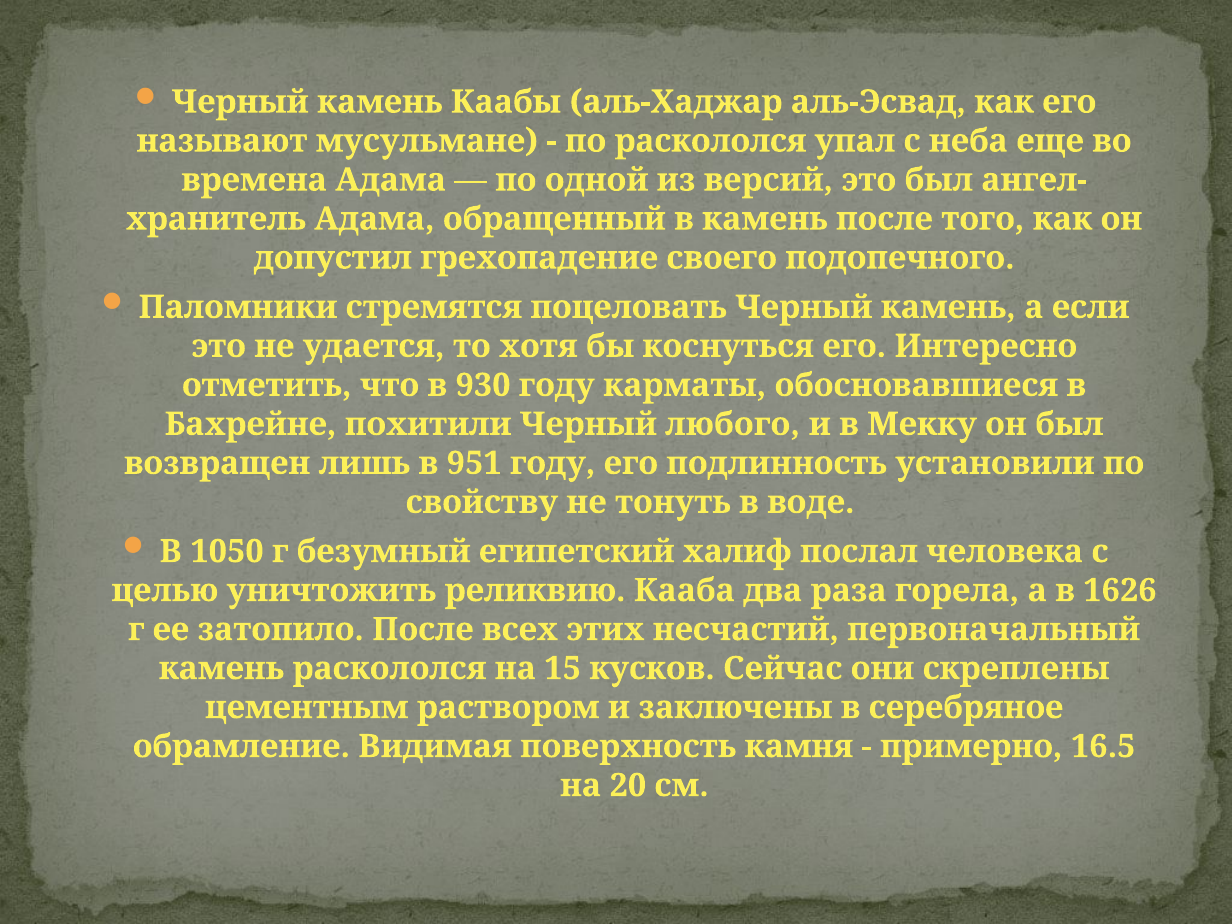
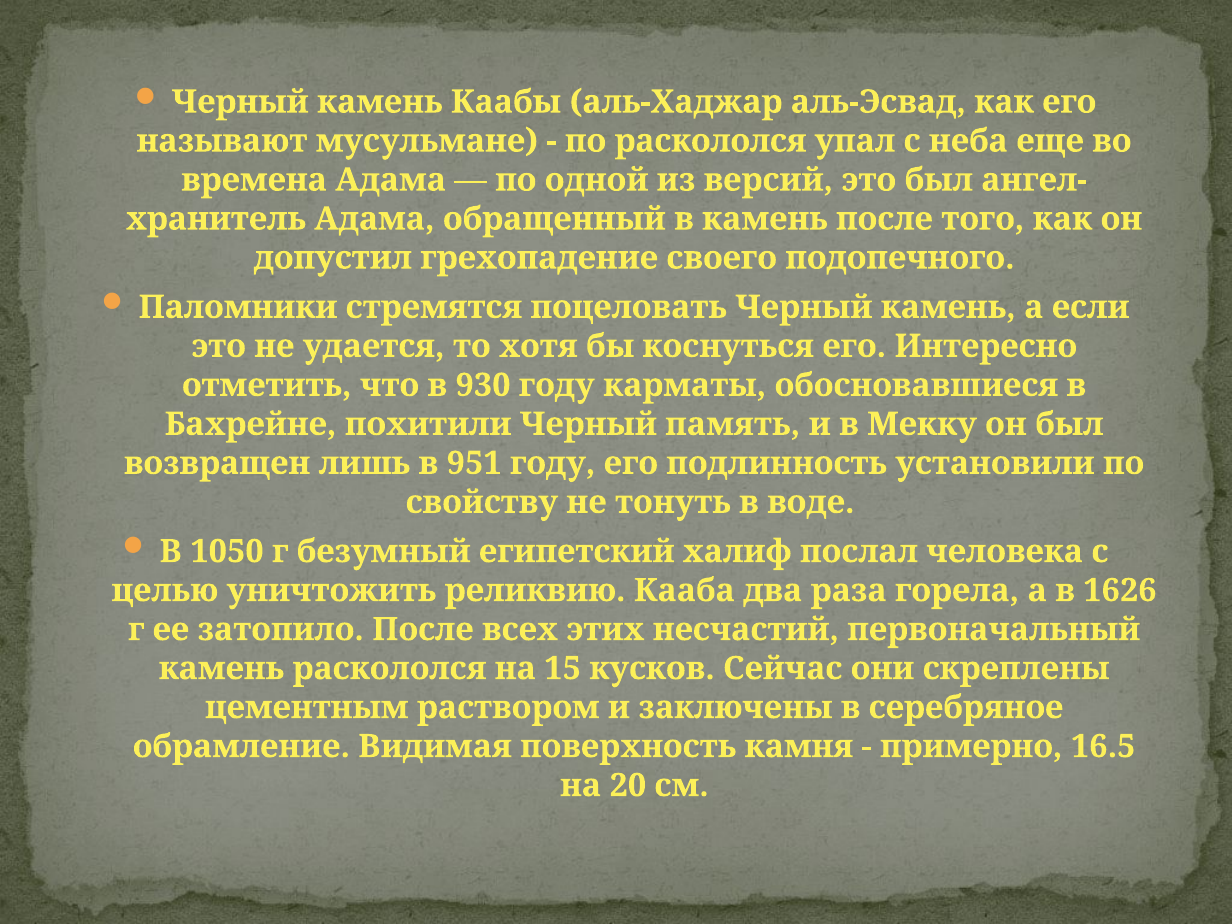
любого: любого -> память
